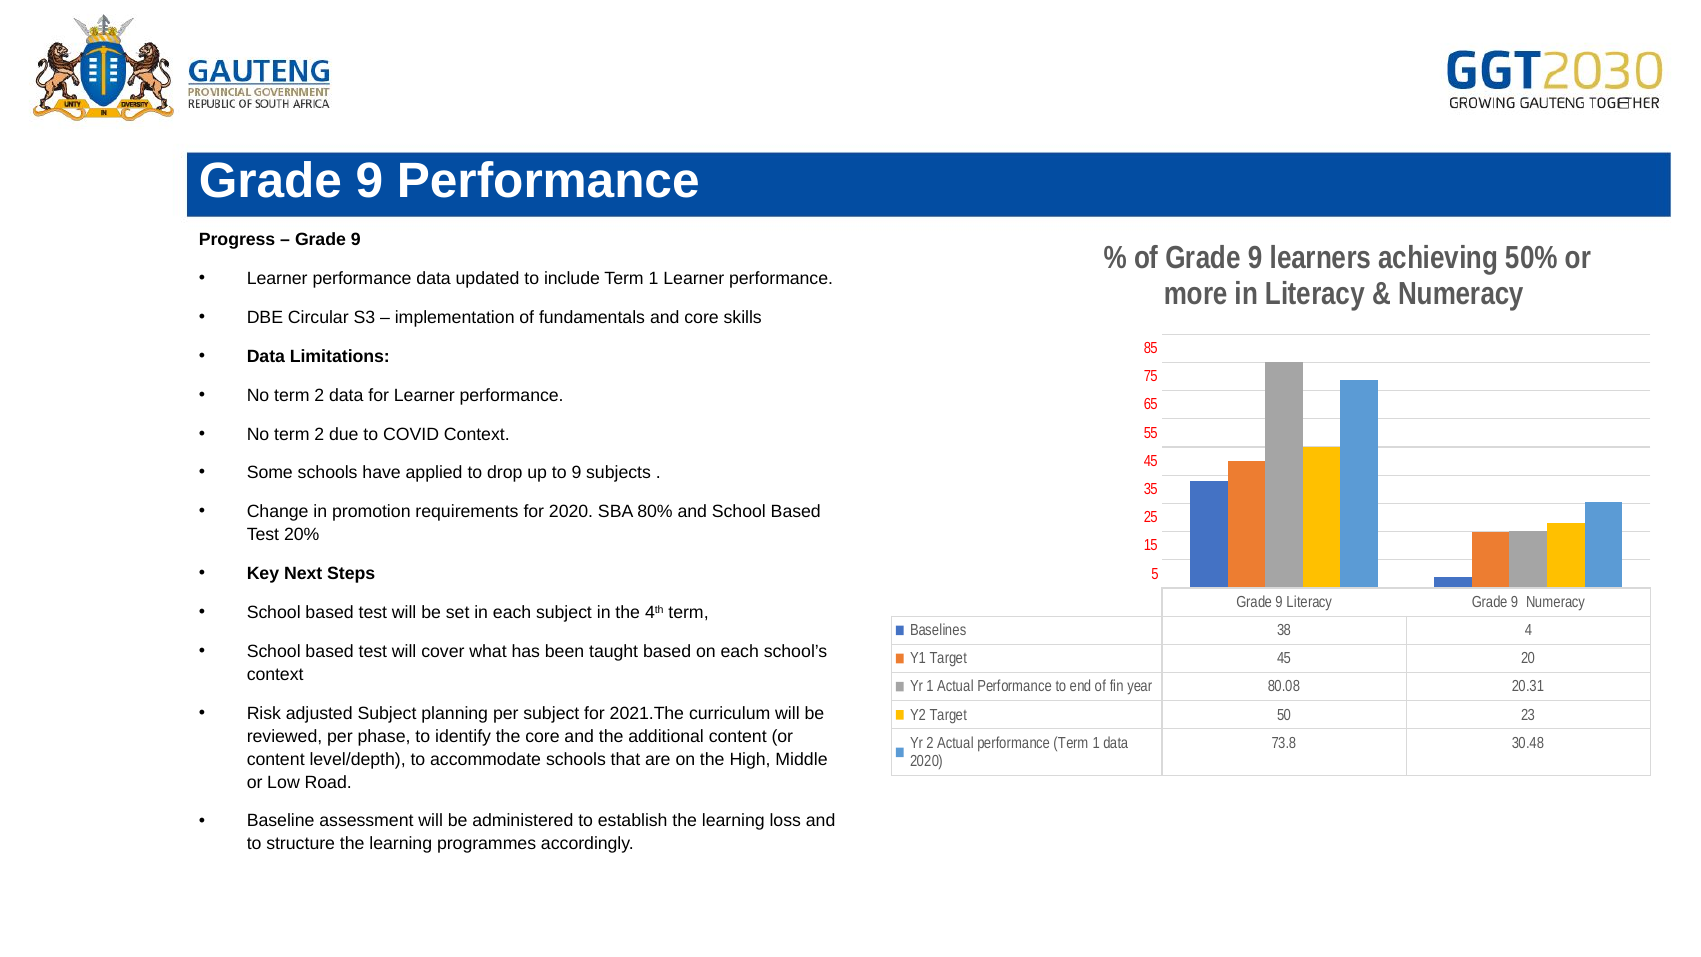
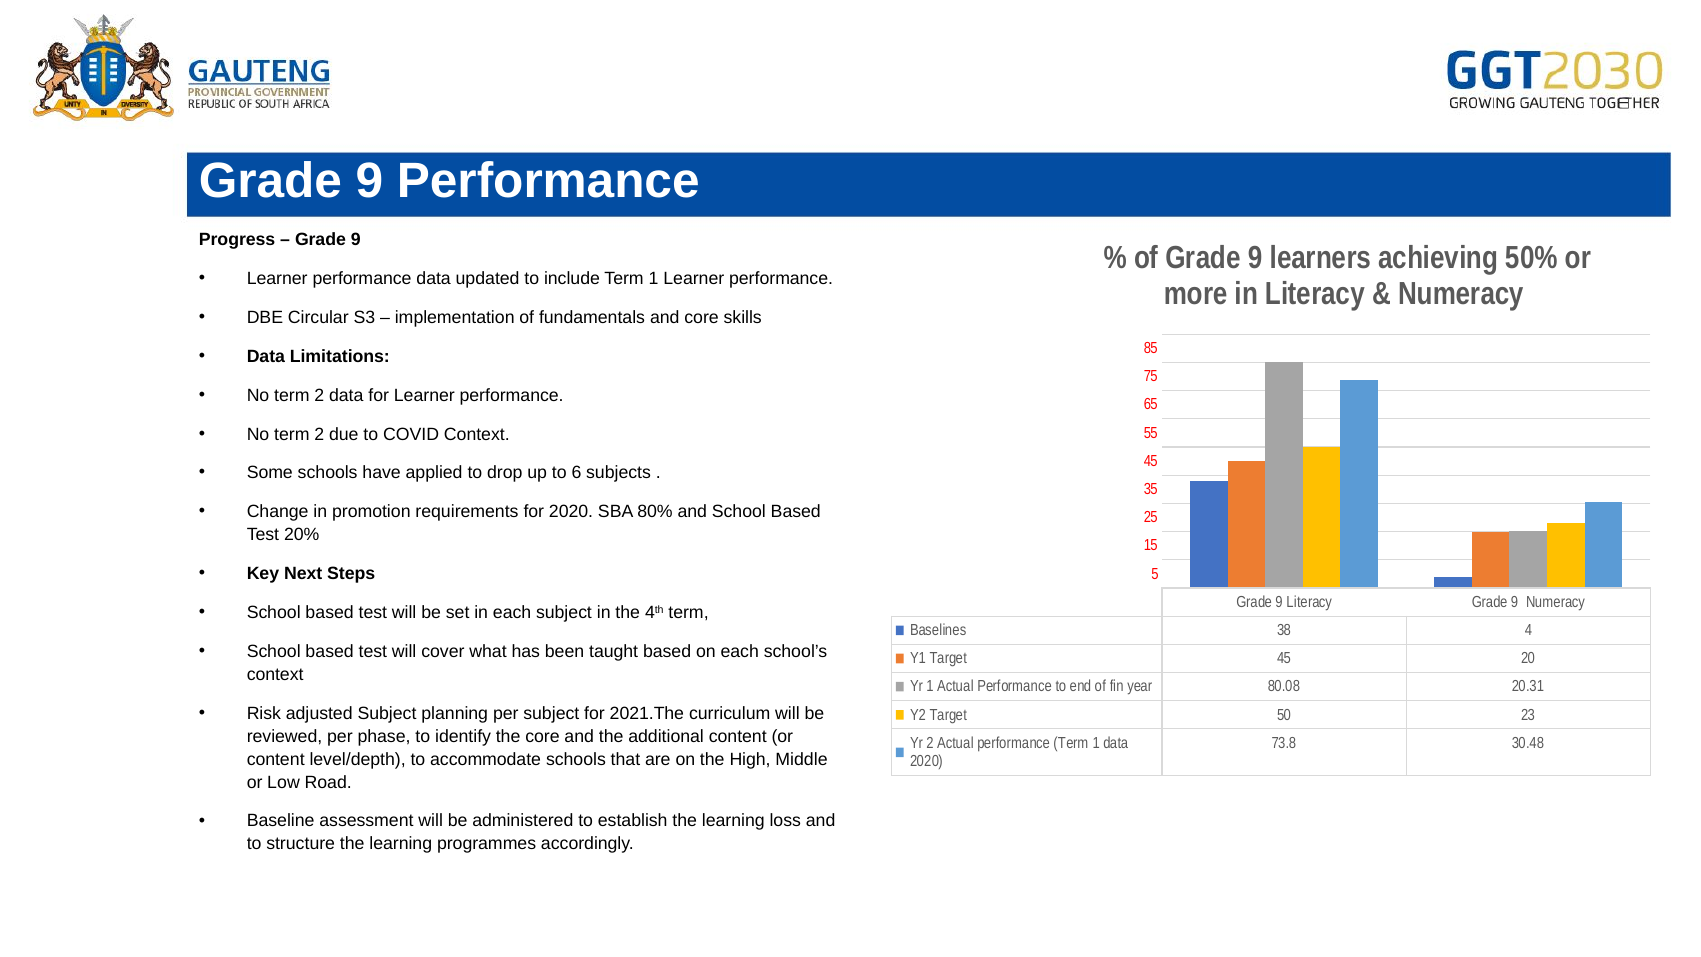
to 9: 9 -> 6
